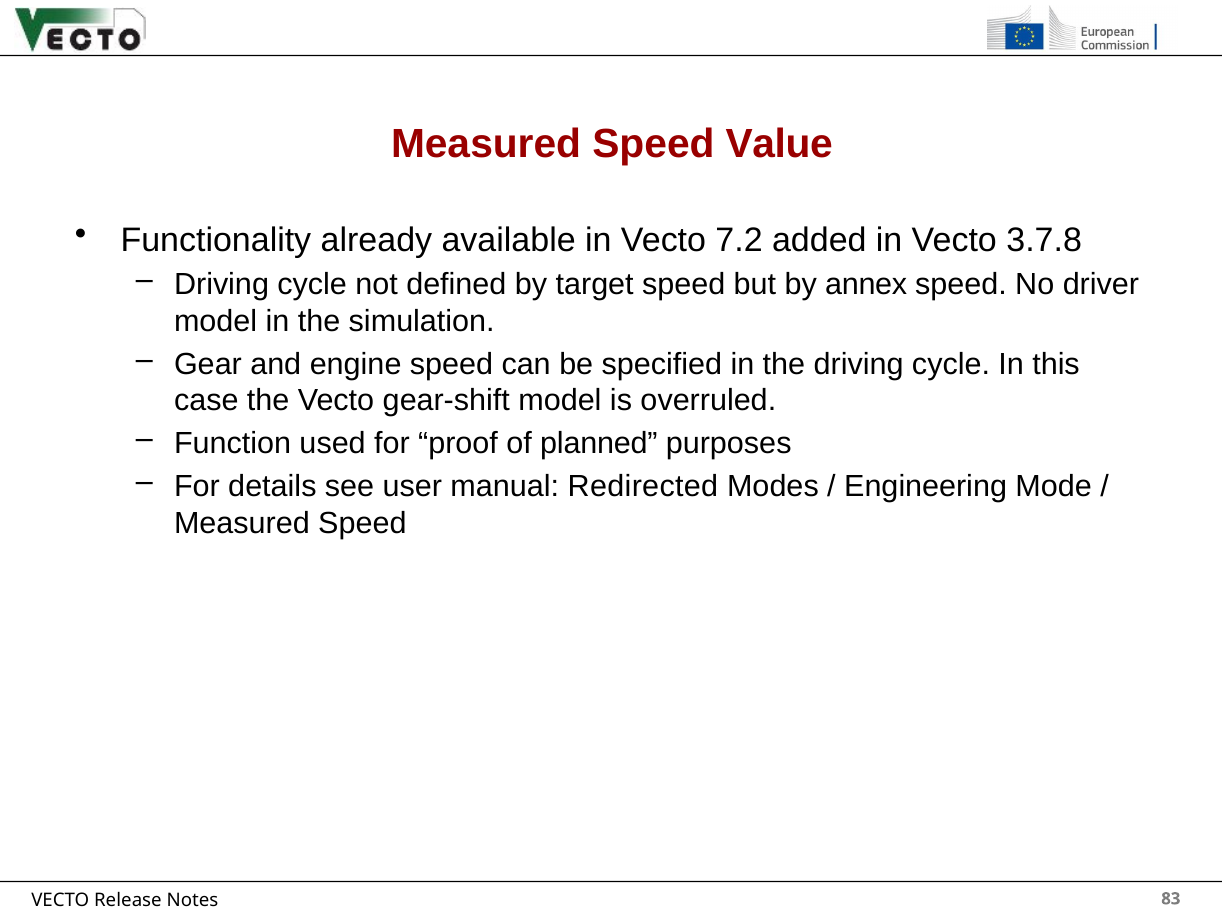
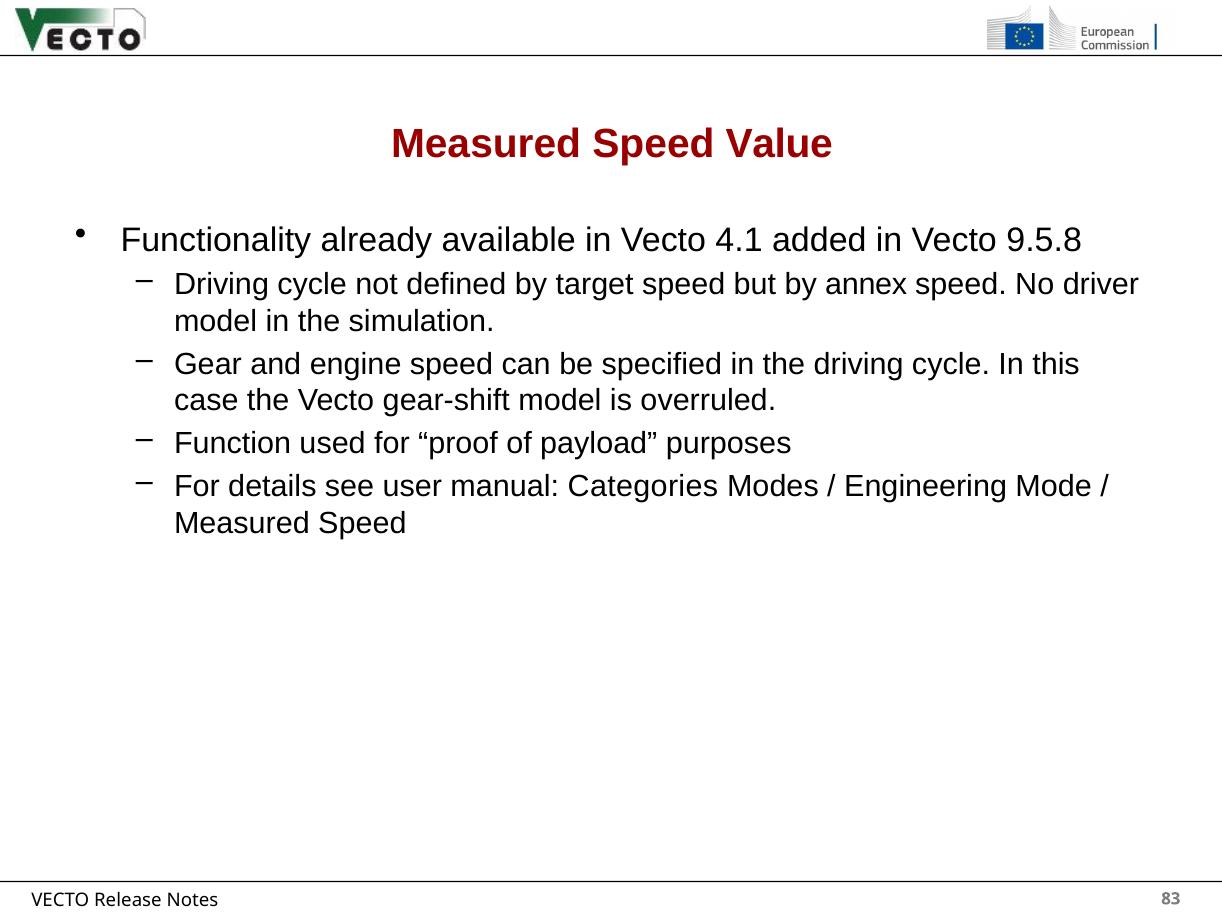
7.2: 7.2 -> 4.1
3.7.8: 3.7.8 -> 9.5.8
planned: planned -> payload
Redirected: Redirected -> Categories
